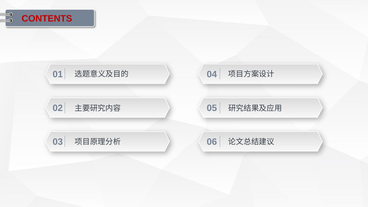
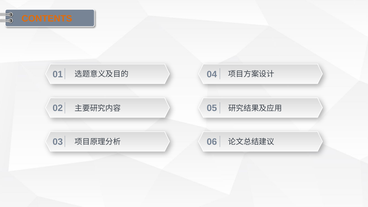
CONTENTS colour: red -> orange
